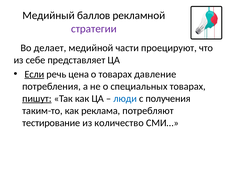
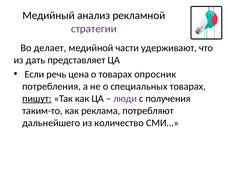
баллов: баллов -> анализ
проецируют: проецируют -> удерживают
себе: себе -> дать
Если underline: present -> none
давление: давление -> опросник
люди colour: blue -> purple
тестирование: тестирование -> дальнейшего
